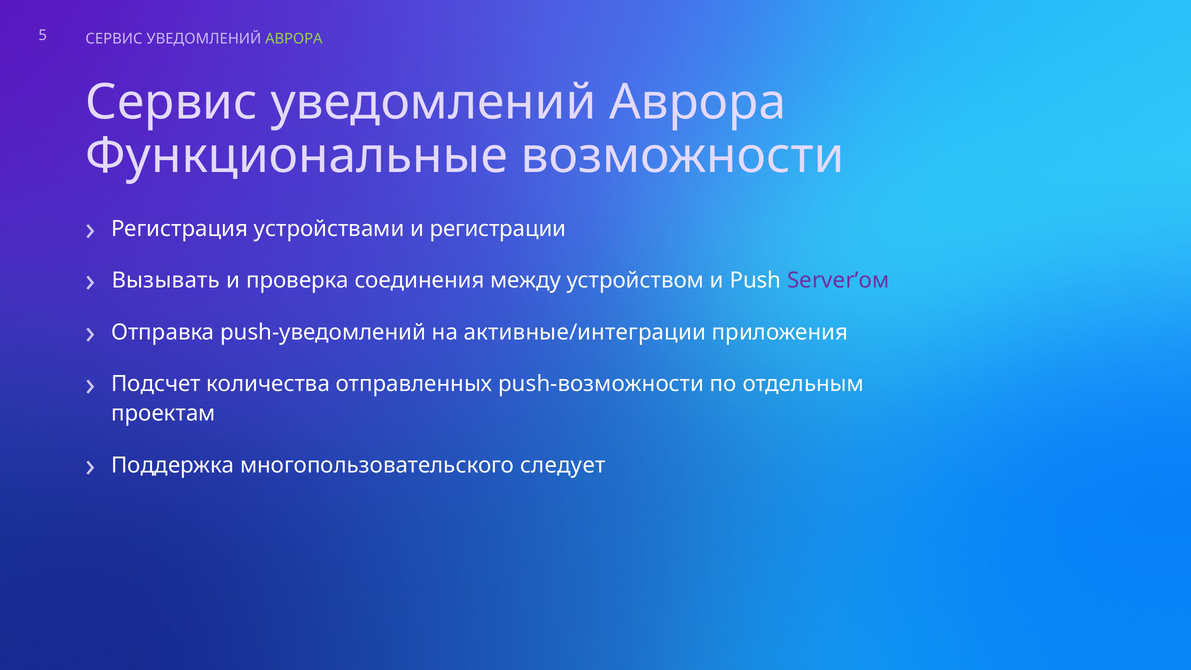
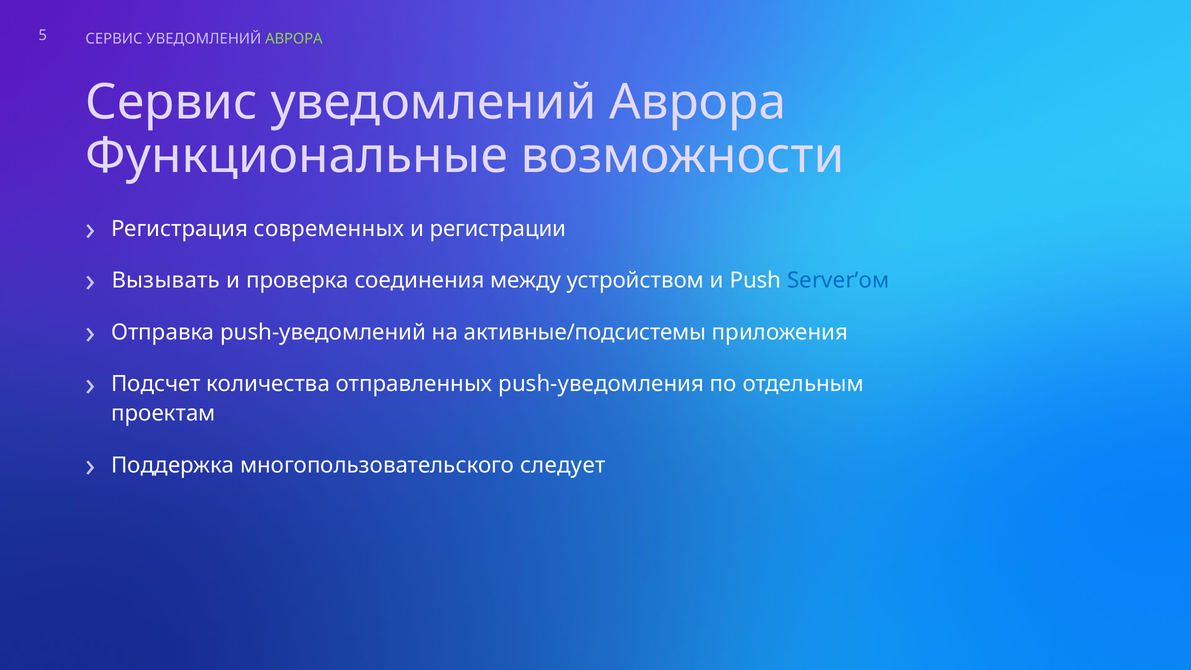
устройствами: устройствами -> современных
Server’ом colour: purple -> blue
активные/интеграции: активные/интеграции -> активные/подсистемы
push-возможности: push-возможности -> push-уведомления
